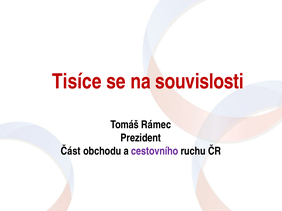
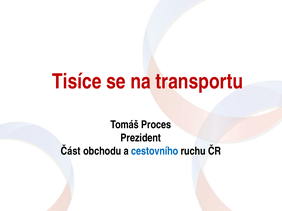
souvislosti: souvislosti -> transportu
Rámec: Rámec -> Proces
cestovního colour: purple -> blue
